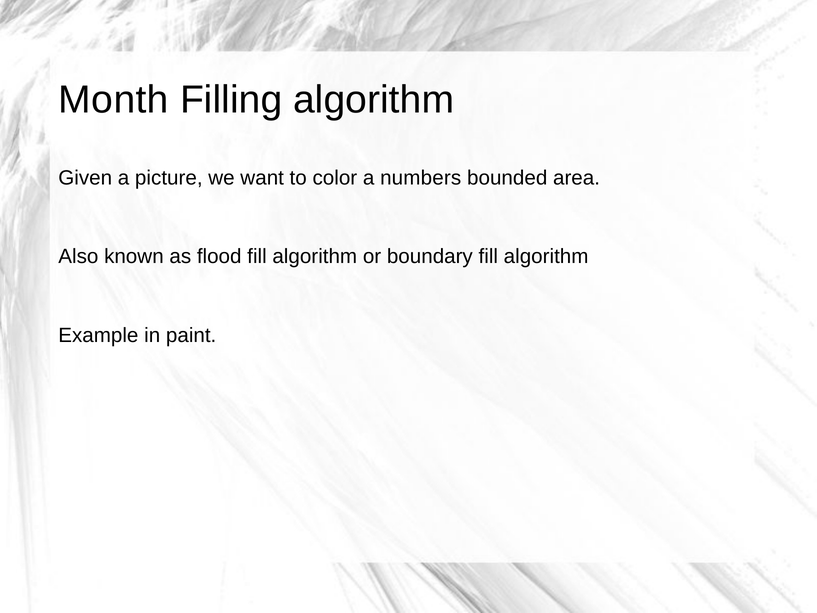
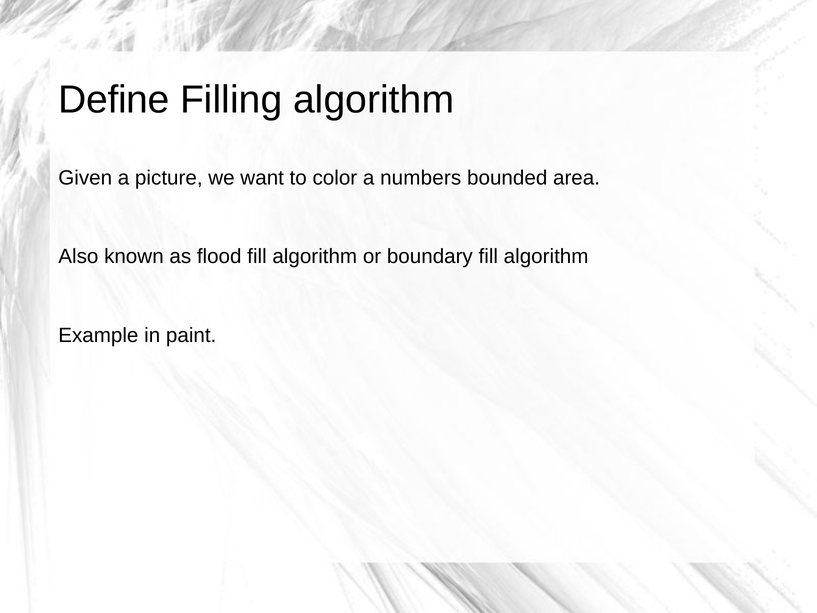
Month: Month -> Define
